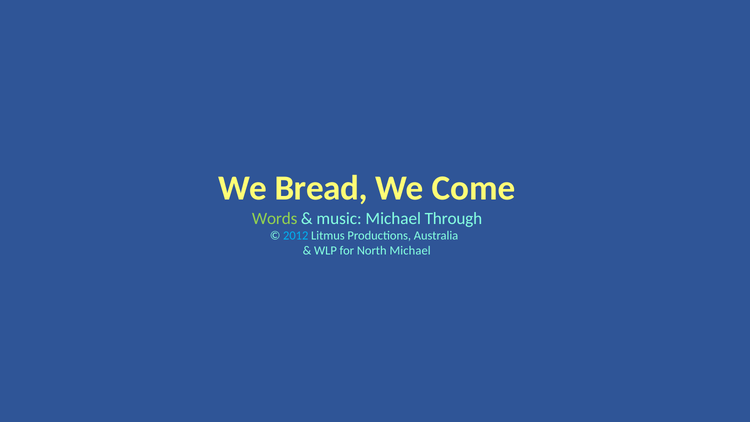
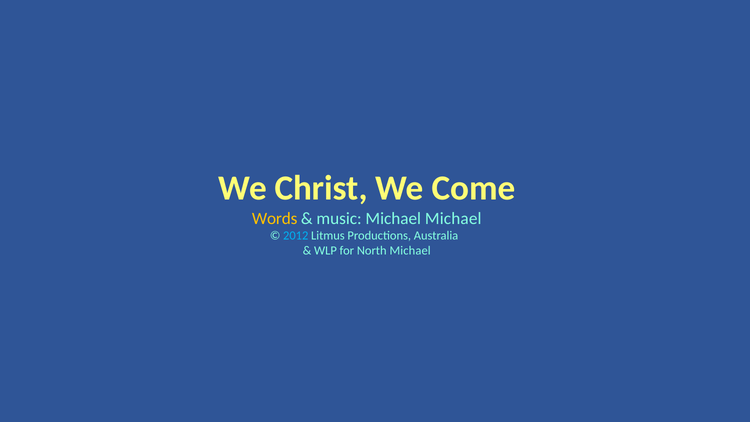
Bread: Bread -> Christ
Words colour: light green -> yellow
Michael Through: Through -> Michael
